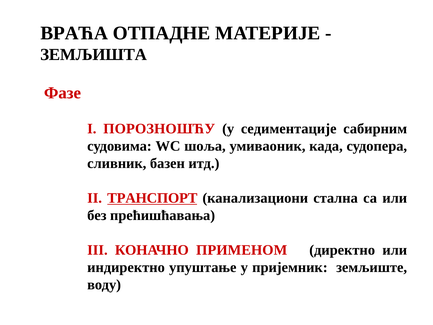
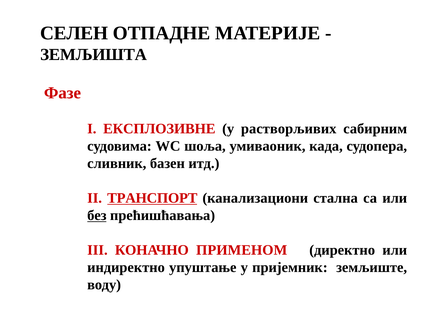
ВРАЋА: ВРАЋА -> СЕЛЕН
ПОРОЗНОШЋУ: ПОРОЗНОШЋУ -> ЕКСПЛОЗИВНЕ
седиментације: седиментације -> растворљивих
без underline: none -> present
